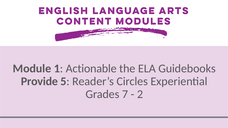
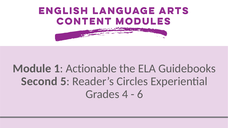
Provide: Provide -> Second
7: 7 -> 4
2: 2 -> 6
